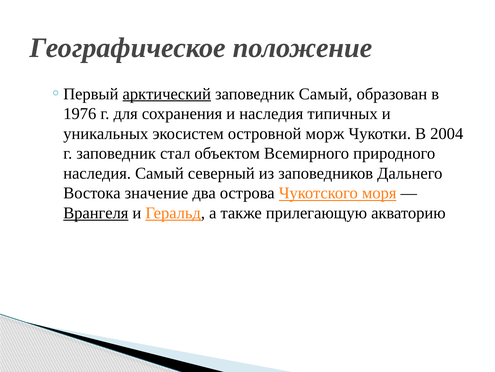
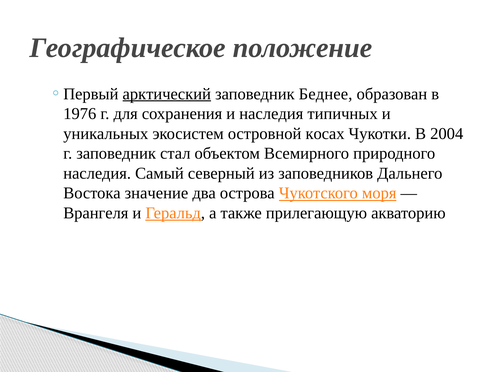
заповедник Самый: Самый -> Беднее
морж: морж -> косах
Врангеля underline: present -> none
